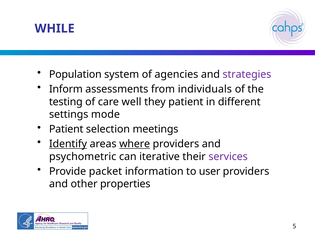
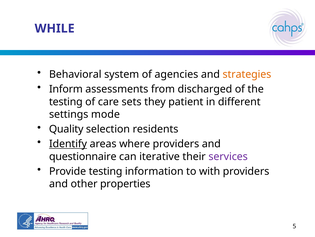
Population: Population -> Behavioral
strategies colour: purple -> orange
individuals: individuals -> discharged
well: well -> sets
Patient at (66, 129): Patient -> Quality
meetings: meetings -> residents
where underline: present -> none
psychometric: psychometric -> questionnaire
Provide packet: packet -> testing
user: user -> with
